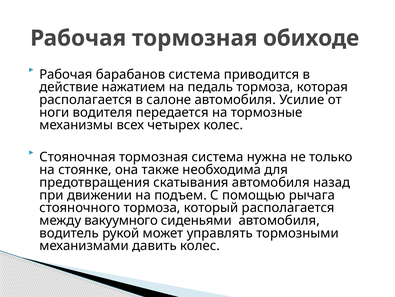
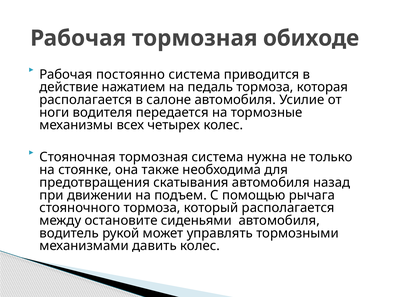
барабанов: барабанов -> постоянно
вакуумного: вакуумного -> остановите
